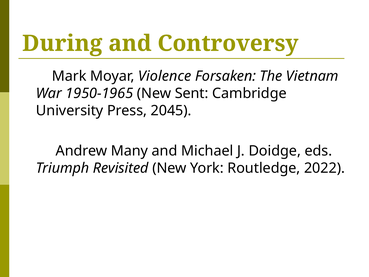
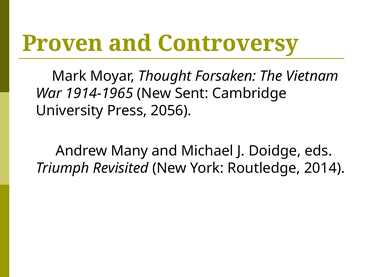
During: During -> Proven
Violence: Violence -> Thought
1950-1965: 1950-1965 -> 1914-1965
2045: 2045 -> 2056
2022: 2022 -> 2014
